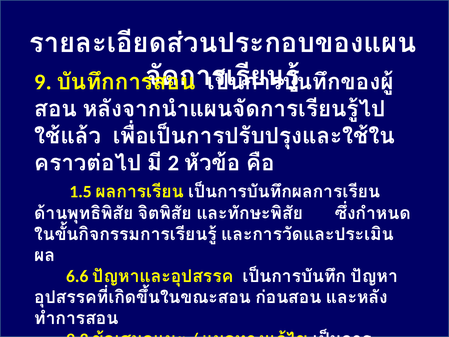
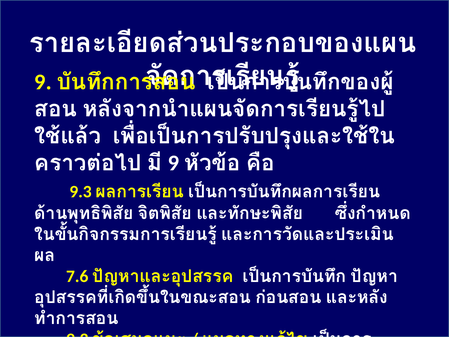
2 at (174, 163): 2 -> 9
1.5 at (81, 191): 1.5 -> 9.3
6.6: 6.6 -> 7.6
